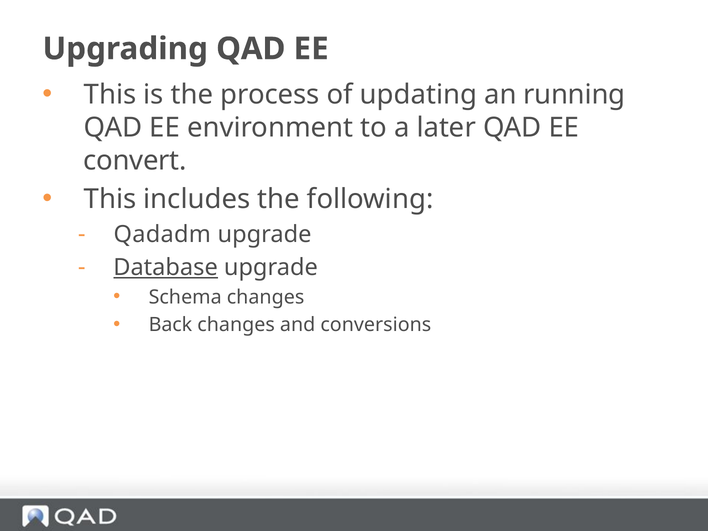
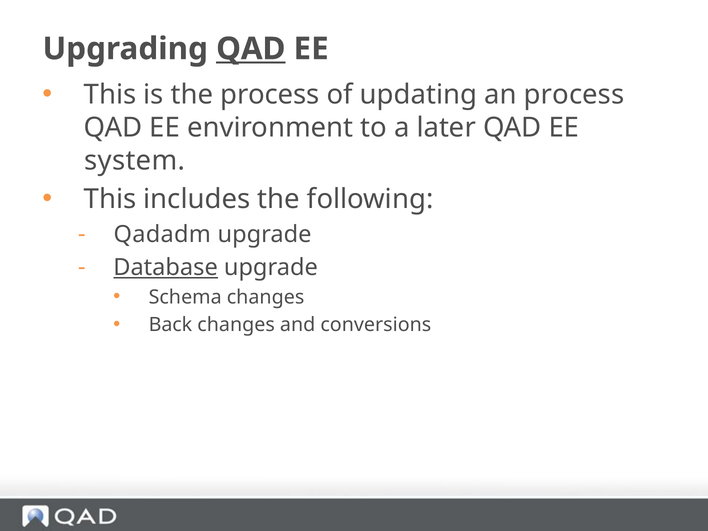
QAD at (251, 49) underline: none -> present
an running: running -> process
convert: convert -> system
